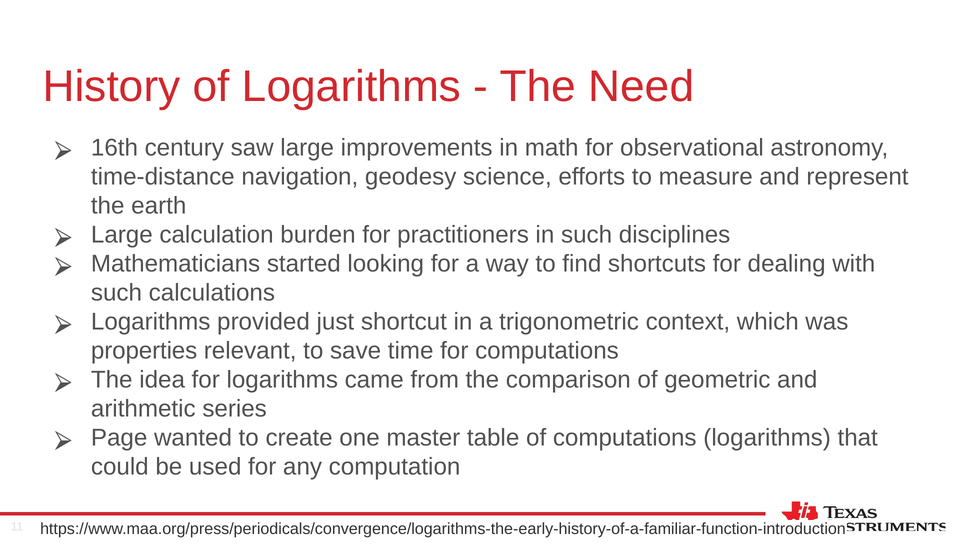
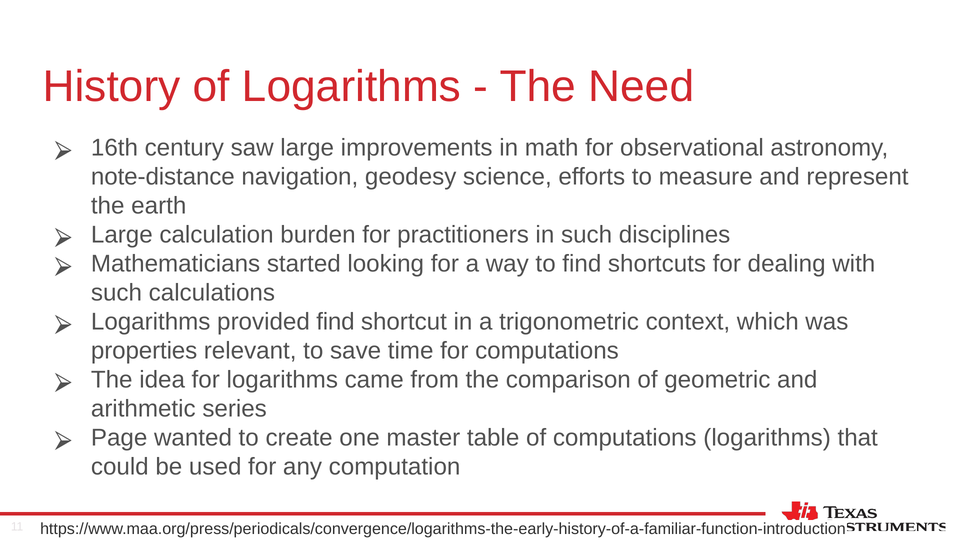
time-distance: time-distance -> note-distance
provided just: just -> find
